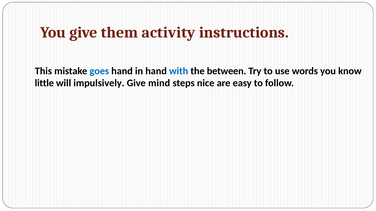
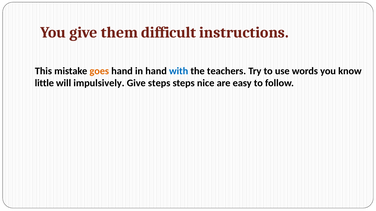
activity: activity -> difficult
goes colour: blue -> orange
between: between -> teachers
Give mind: mind -> steps
